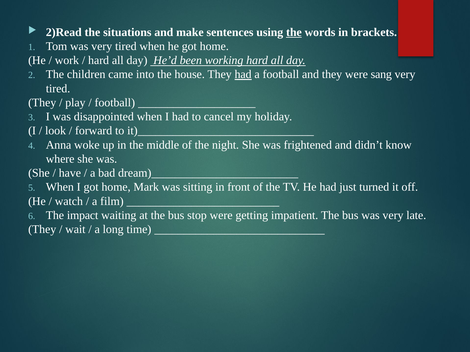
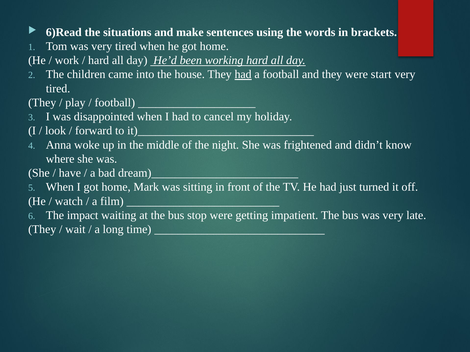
2)Read: 2)Read -> 6)Read
the at (294, 32) underline: present -> none
sang: sang -> start
